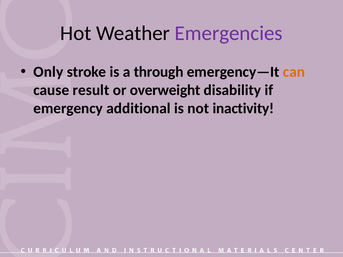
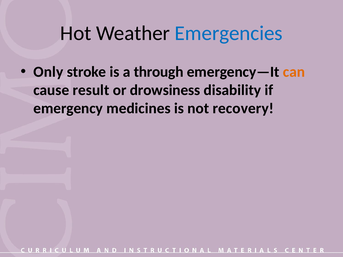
Emergencies colour: purple -> blue
overweight: overweight -> drowsiness
additional: additional -> medicines
inactivity: inactivity -> recovery
